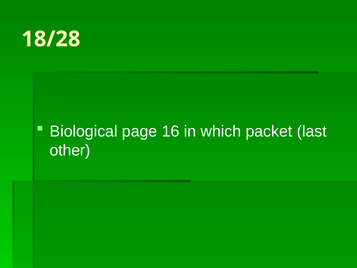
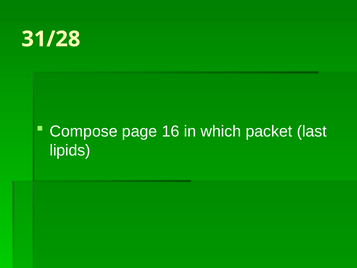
18/28: 18/28 -> 31/28
Biological: Biological -> Compose
other: other -> lipids
